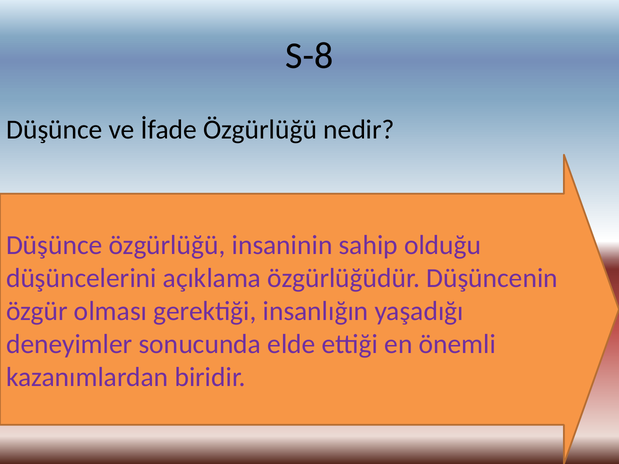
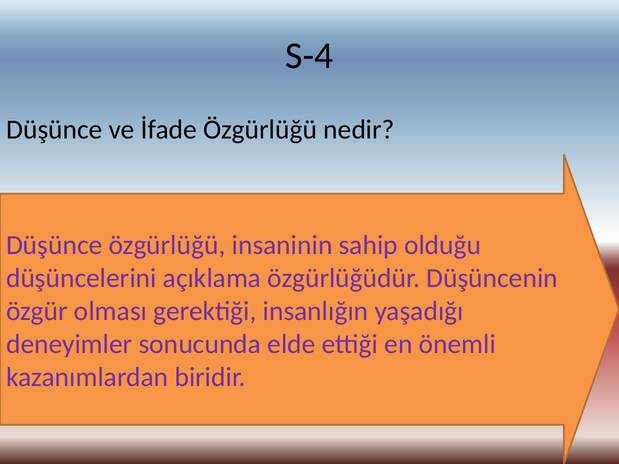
S-8: S-8 -> S-4
